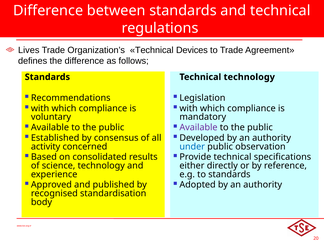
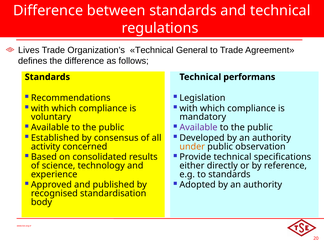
Devices: Devices -> General
Technical technology: technology -> performans
under colour: blue -> orange
